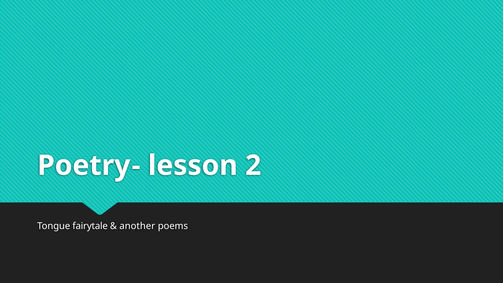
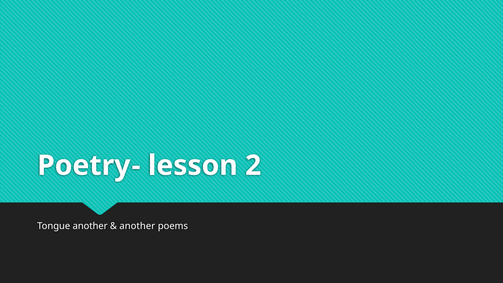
Tongue fairytale: fairytale -> another
